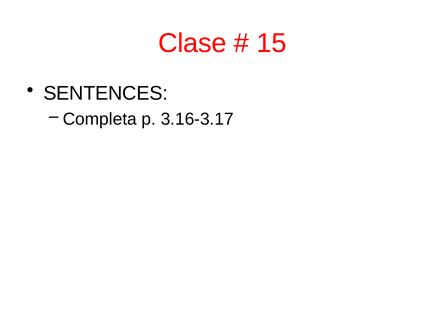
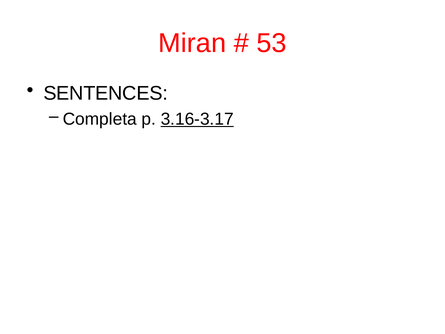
Clase: Clase -> Miran
15: 15 -> 53
3.16-3.17 underline: none -> present
